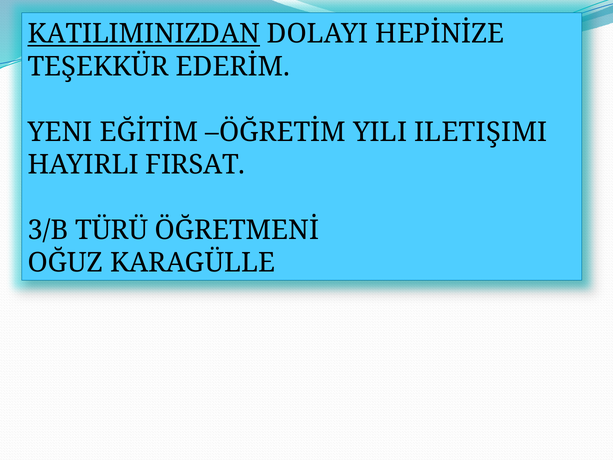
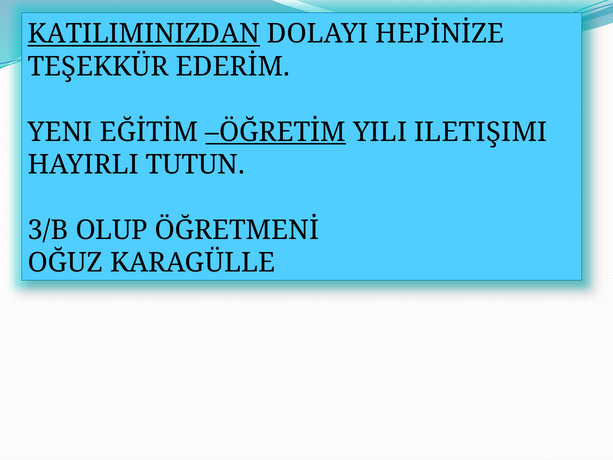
ÖĞRETİM underline: none -> present
FIRSAT: FIRSAT -> TUTUN
TÜRÜ: TÜRÜ -> OLUP
